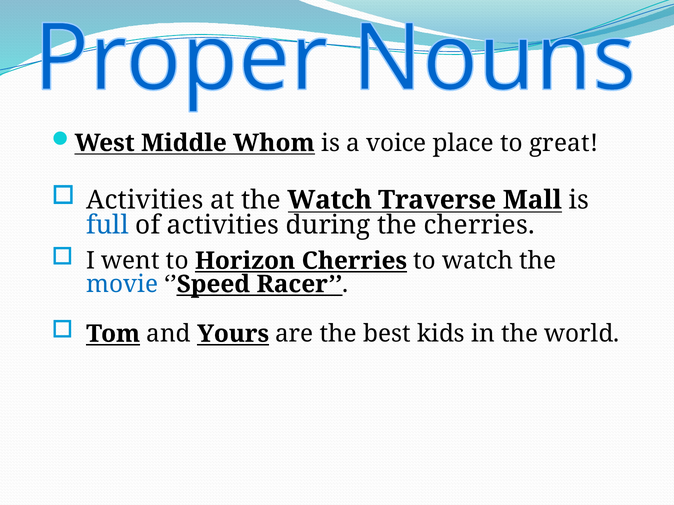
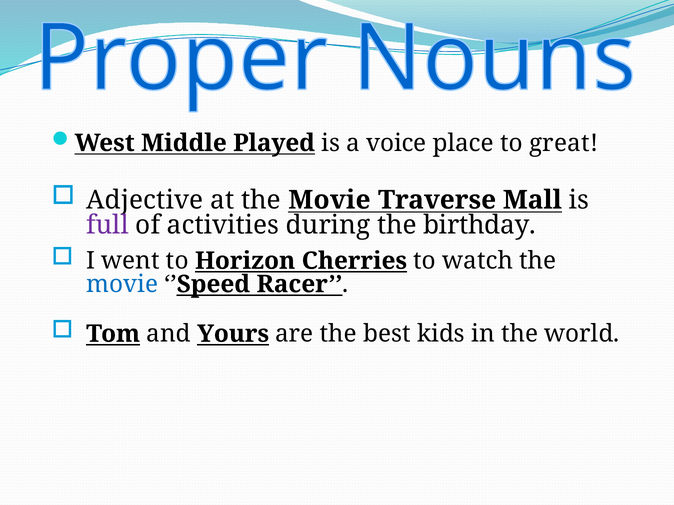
Whom: Whom -> Played
Activities at (145, 200): Activities -> Adjective
at the Watch: Watch -> Movie
full colour: blue -> purple
the cherries: cherries -> birthday
